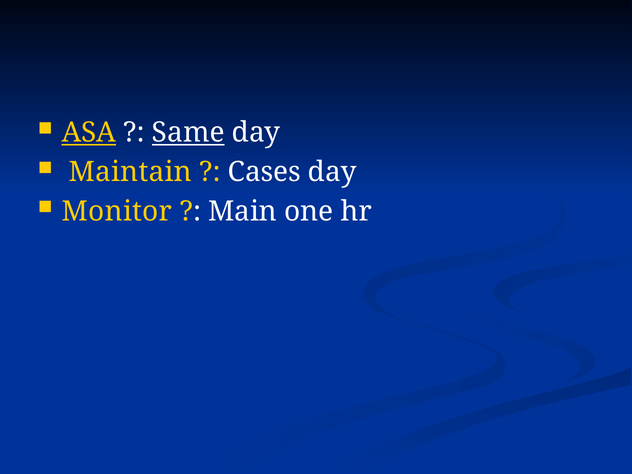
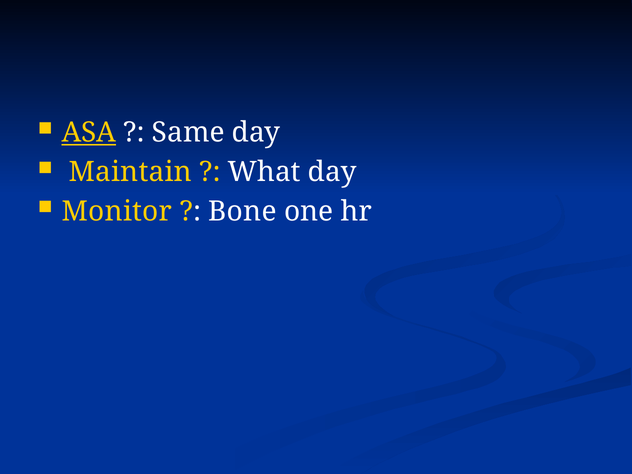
Same underline: present -> none
Cases: Cases -> What
Main: Main -> Bone
